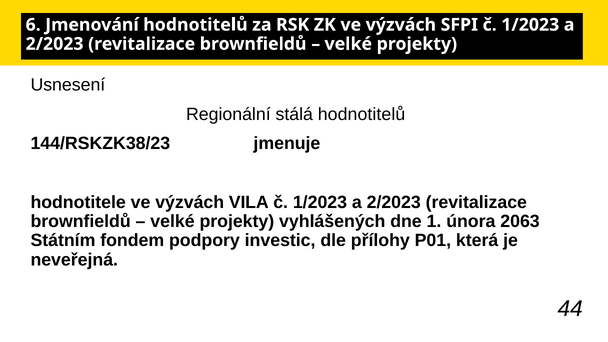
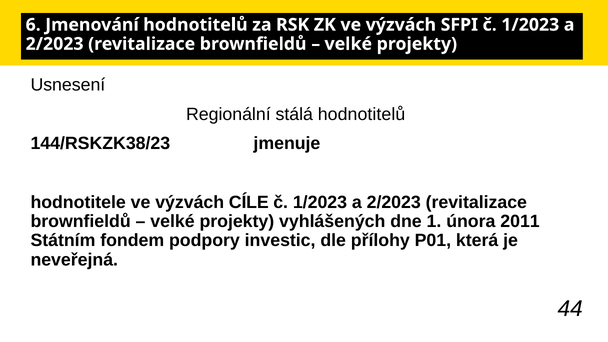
VILA: VILA -> CÍLE
2063: 2063 -> 2011
